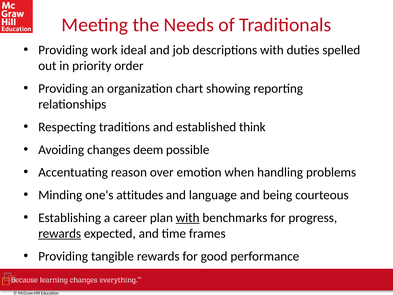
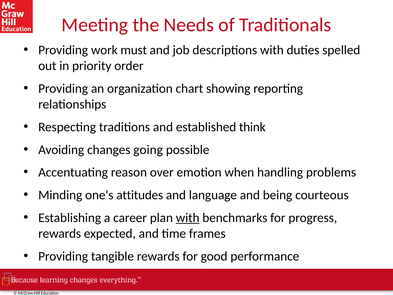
ideal: ideal -> must
deem: deem -> going
rewards at (60, 233) underline: present -> none
